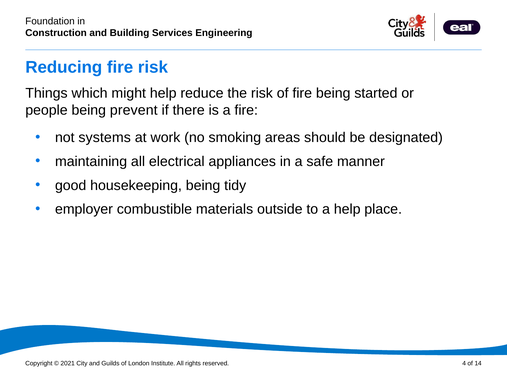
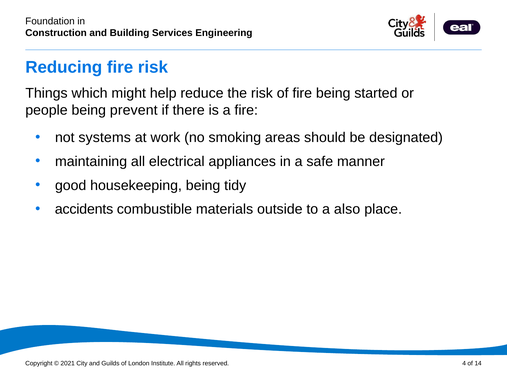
employer: employer -> accidents
a help: help -> also
